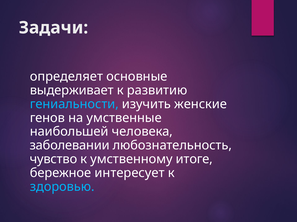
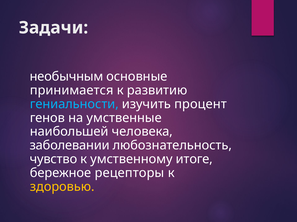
определяет: определяет -> необычным
выдерживает: выдерживает -> принимается
женские: женские -> процент
интересует: интересует -> рецепторы
здоровью colour: light blue -> yellow
